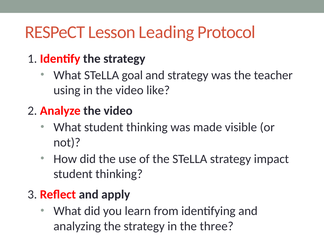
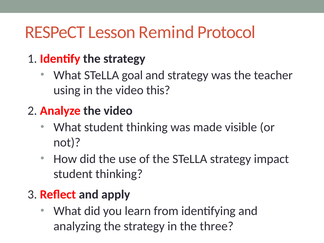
Leading: Leading -> Remind
like: like -> this
